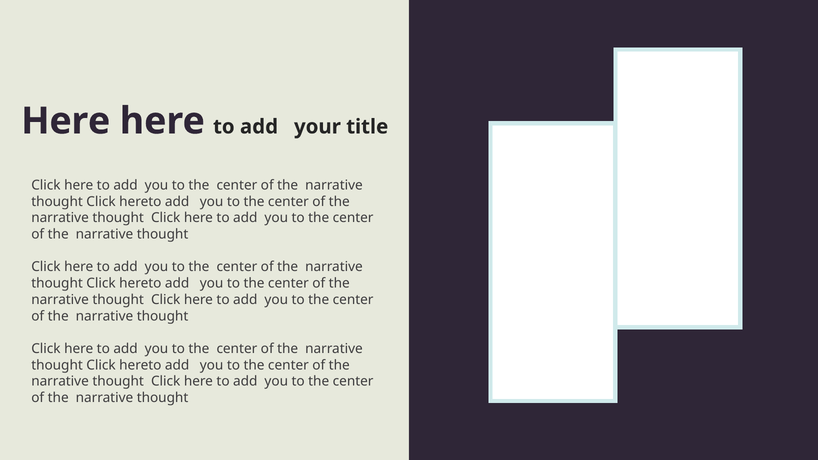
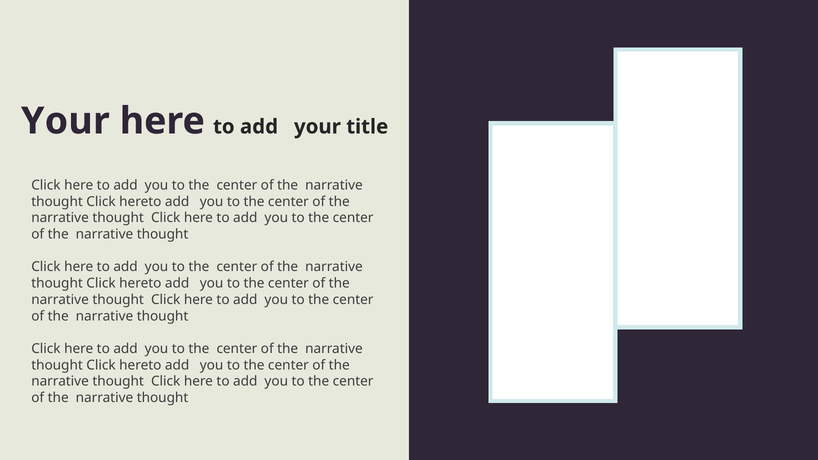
Here at (66, 121): Here -> Your
